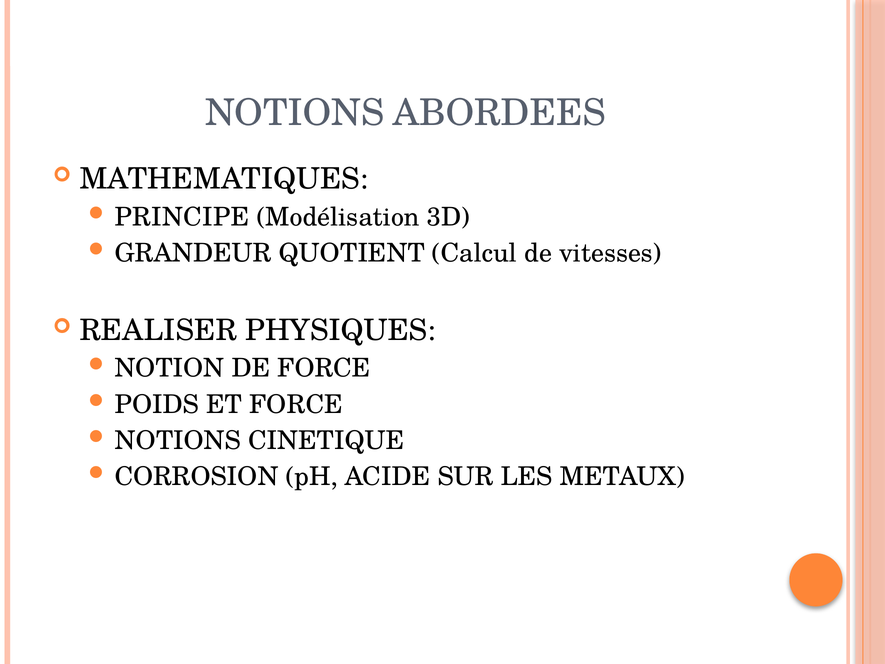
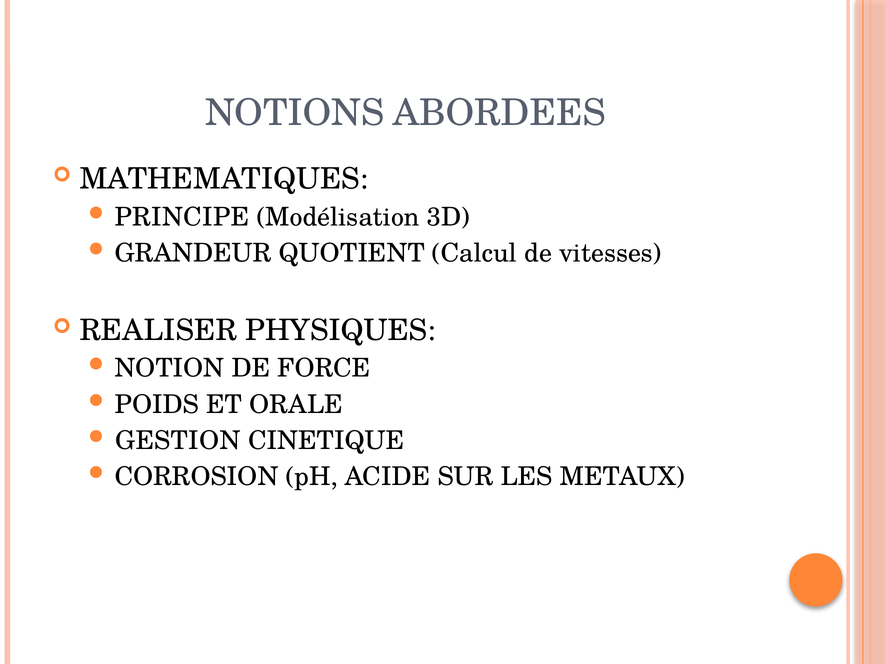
ET FORCE: FORCE -> ORALE
NOTIONS at (178, 441): NOTIONS -> GESTION
